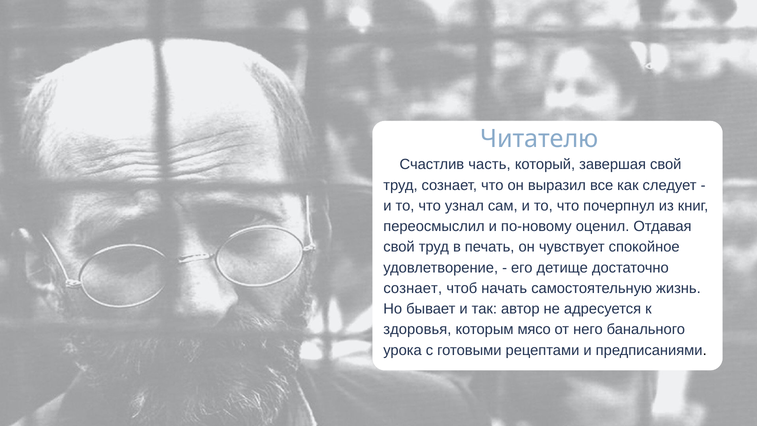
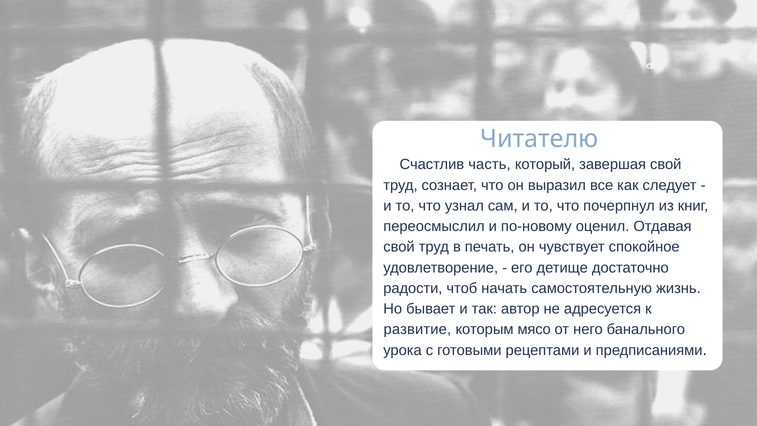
сознает at (413, 288): сознает -> радости
здоровья: здоровья -> развитие
